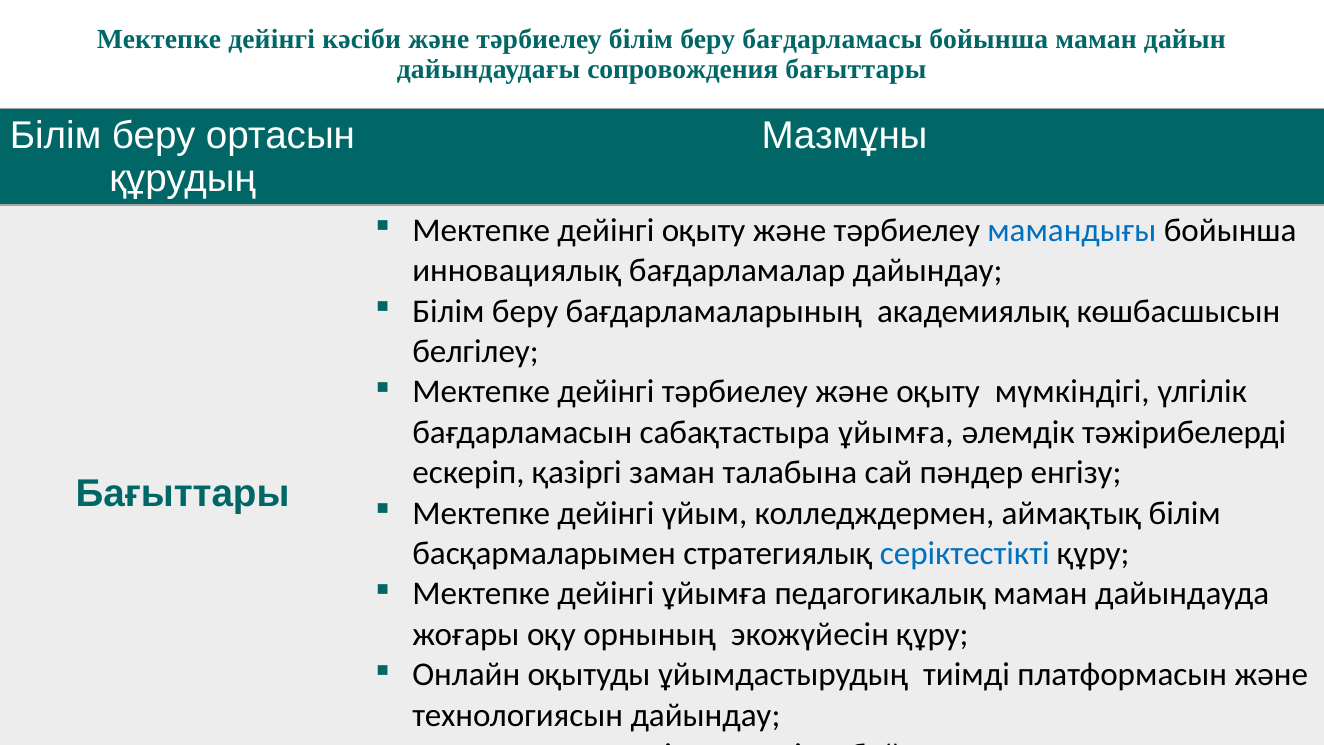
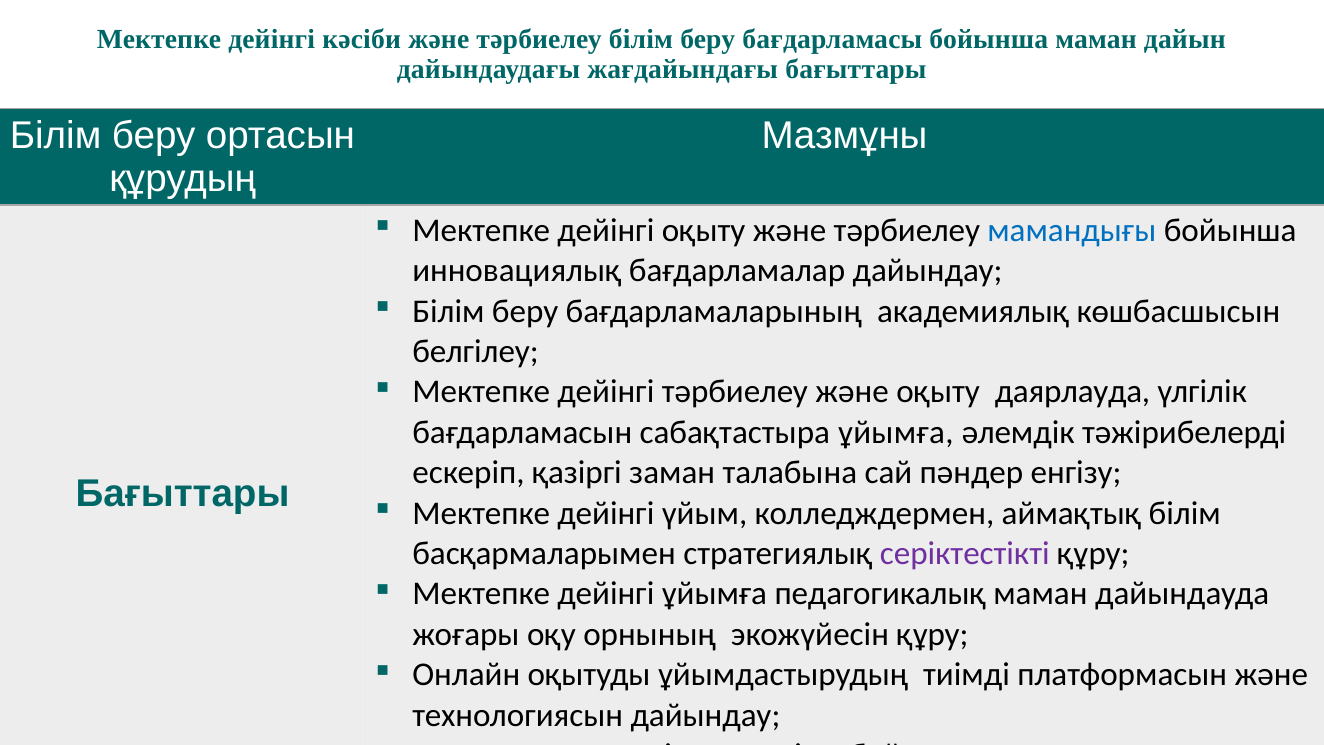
сопровождения: сопровождения -> жағдайындағы
мүмкіндігі: мүмкіндігі -> даярлауда
серіктестікті colour: blue -> purple
